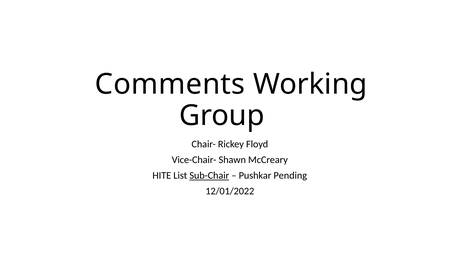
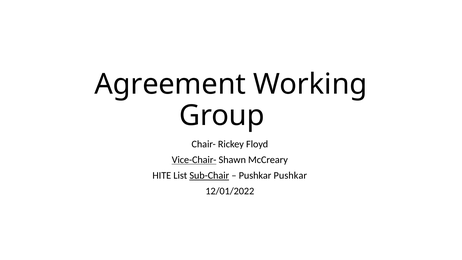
Comments: Comments -> Agreement
Vice-Chair- underline: none -> present
Pushkar Pending: Pending -> Pushkar
